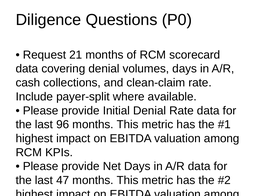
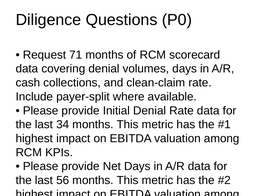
21: 21 -> 71
96: 96 -> 34
47: 47 -> 56
